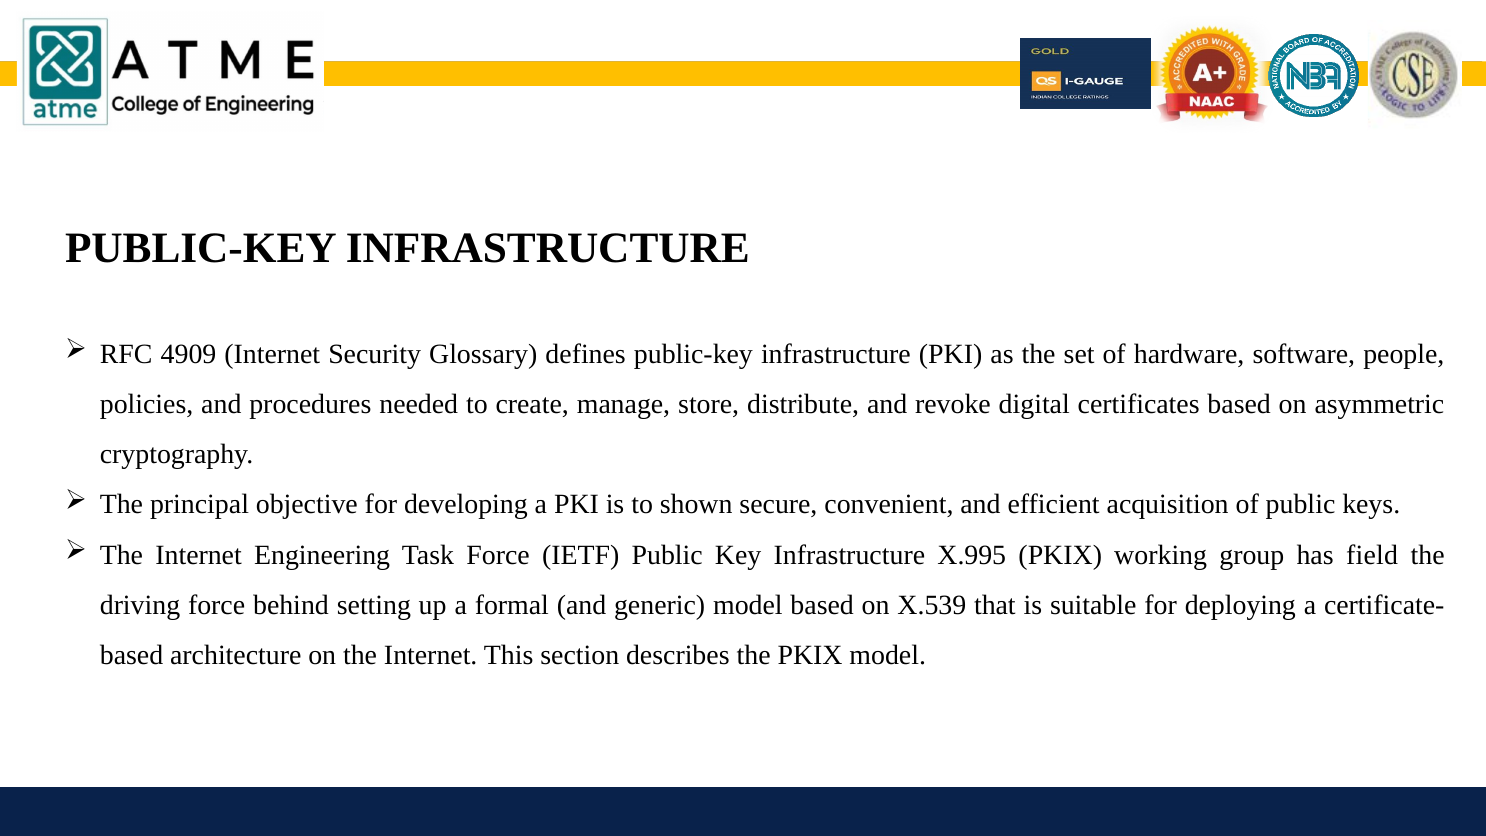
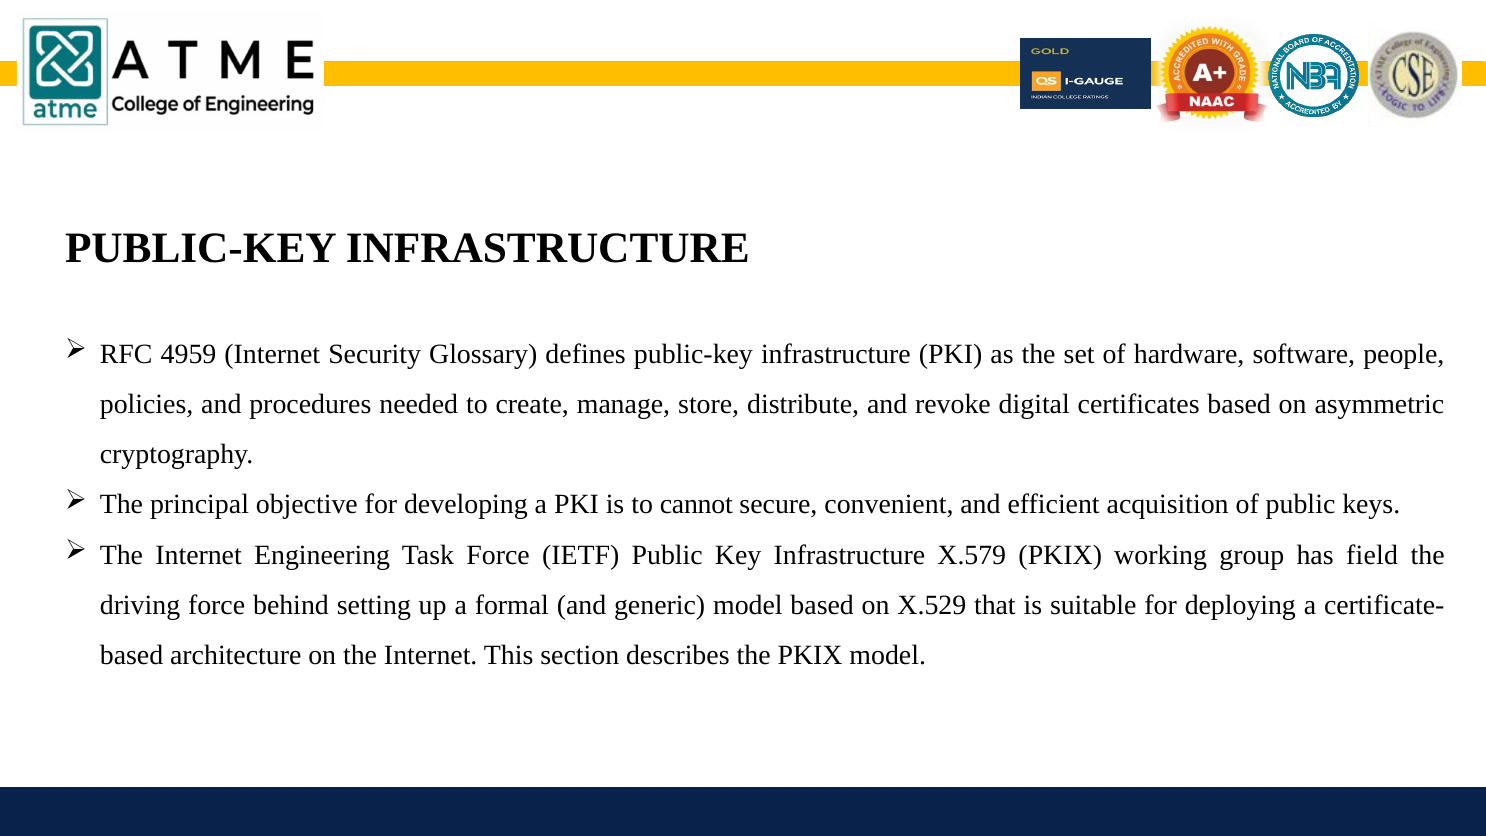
4909: 4909 -> 4959
shown: shown -> cannot
X.995: X.995 -> X.579
X.539: X.539 -> X.529
